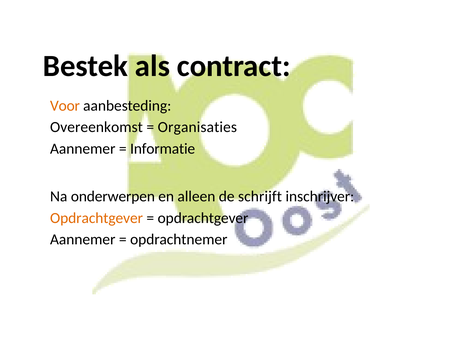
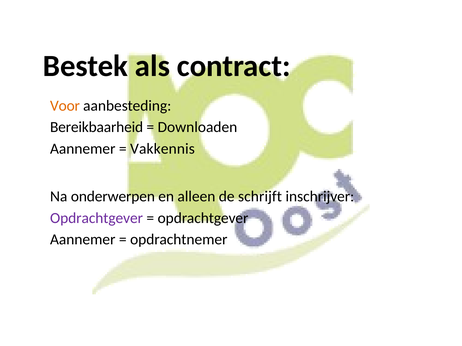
Overeenkomst: Overeenkomst -> Bereikbaarheid
Organisaties: Organisaties -> Downloaden
Informatie: Informatie -> Vakkennis
Opdrachtgever at (97, 218) colour: orange -> purple
